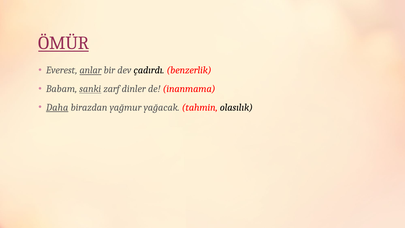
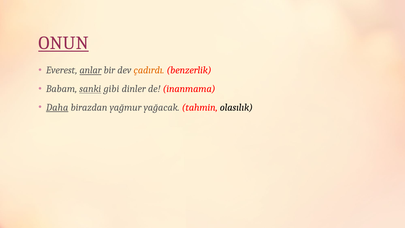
ÖMÜR: ÖMÜR -> ONUN
çadırdı colour: black -> orange
zarf: zarf -> gibi
